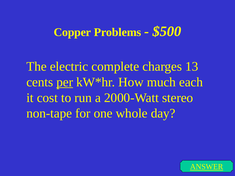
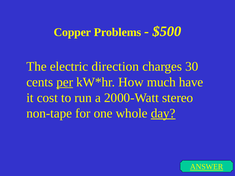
complete: complete -> direction
13: 13 -> 30
each: each -> have
day underline: none -> present
